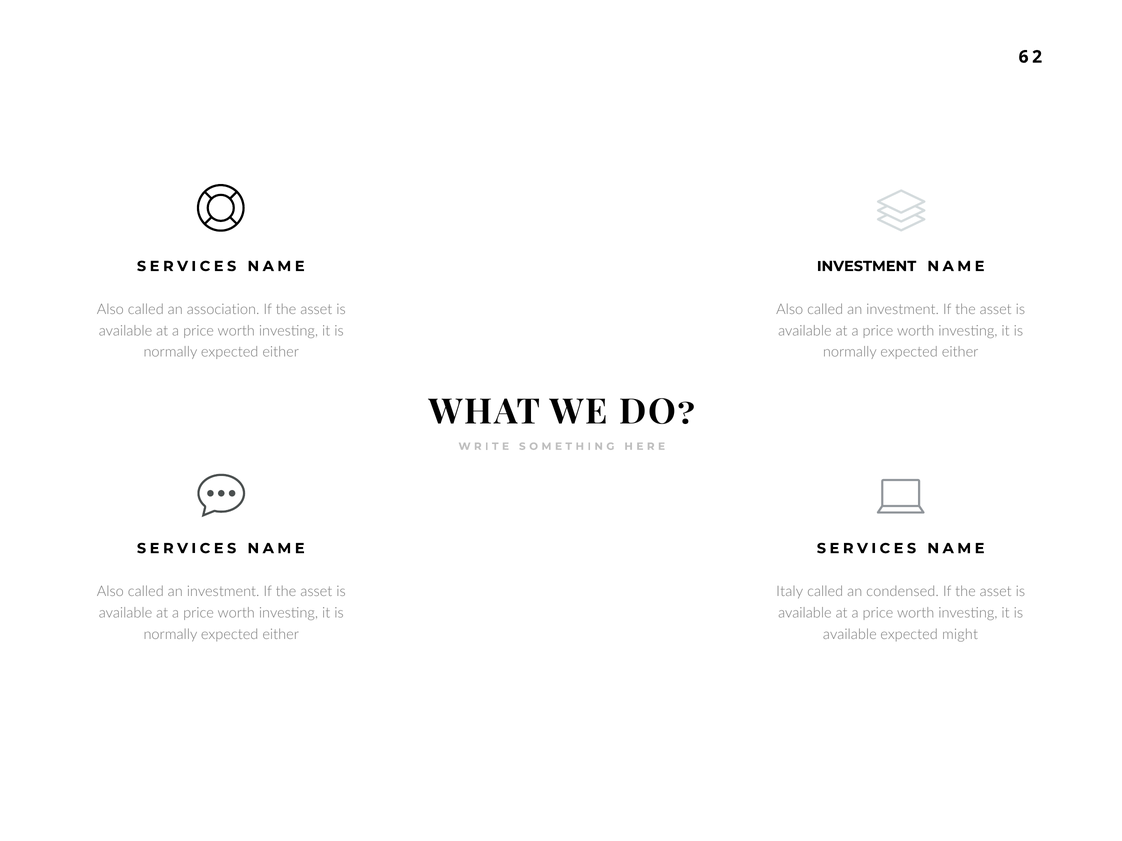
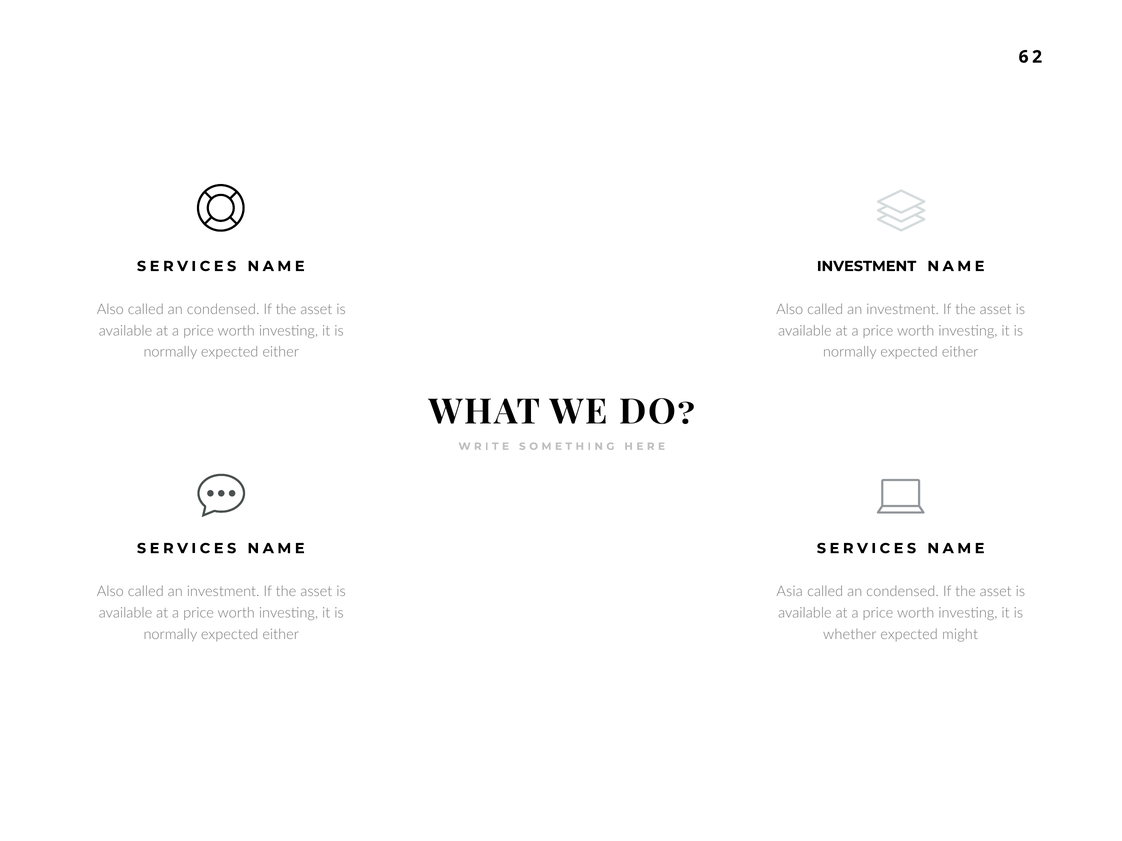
Also called an association: association -> condensed
Italy: Italy -> Asia
available at (850, 635): available -> whether
